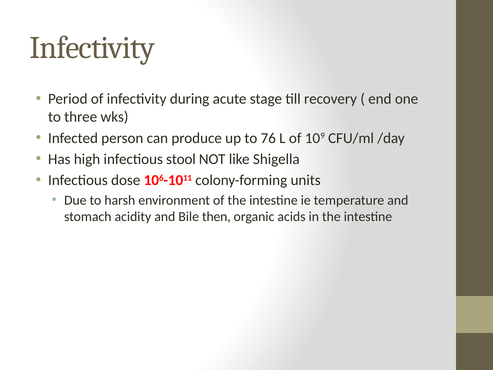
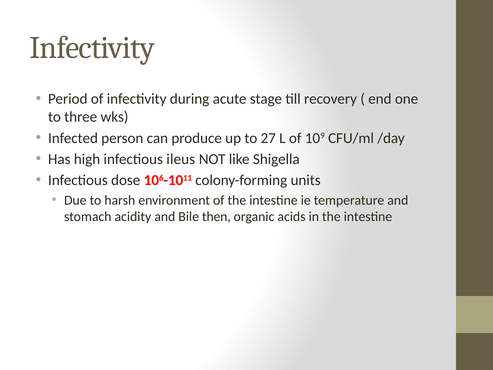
76: 76 -> 27
stool: stool -> ileus
